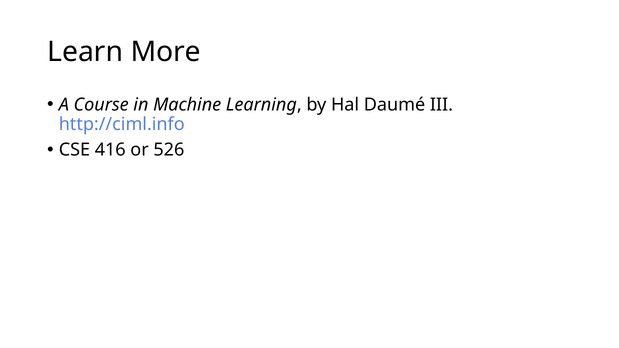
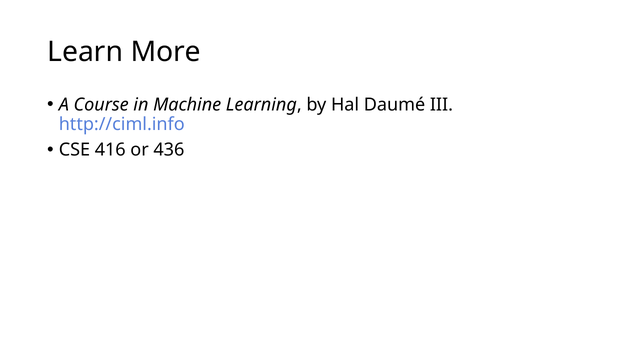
526: 526 -> 436
